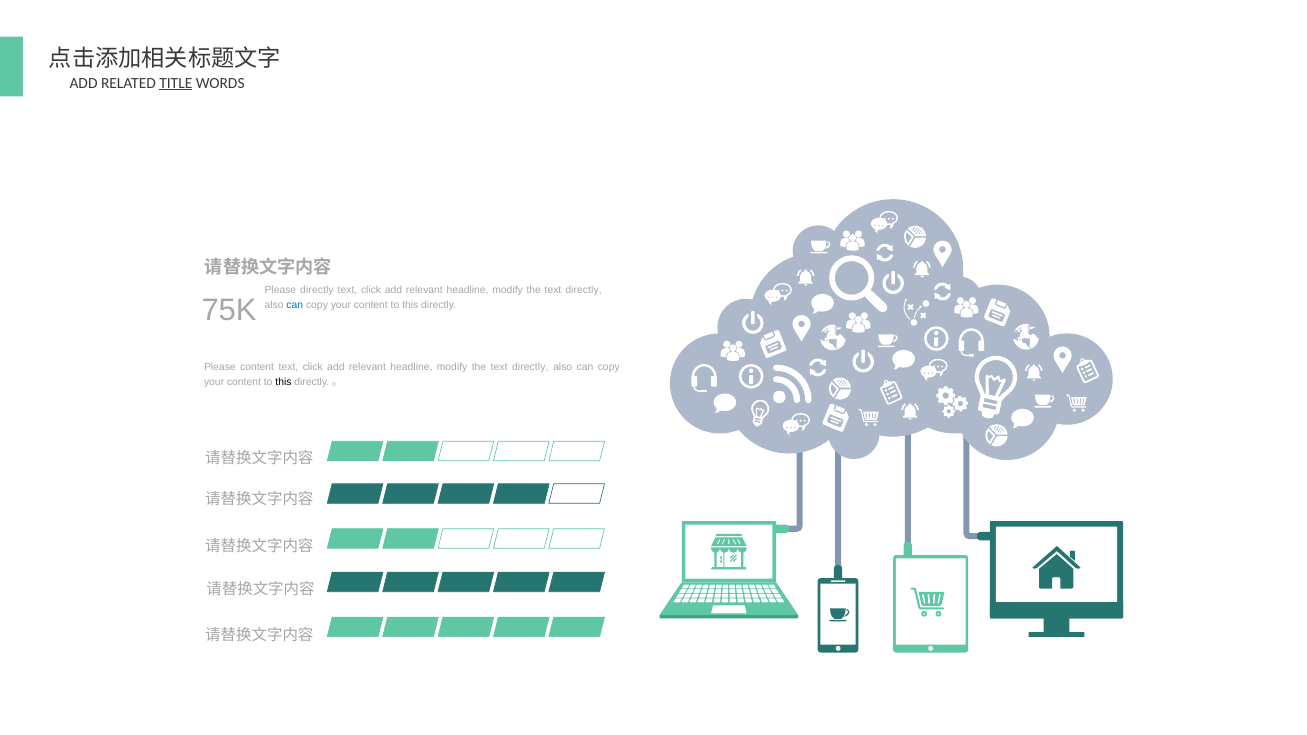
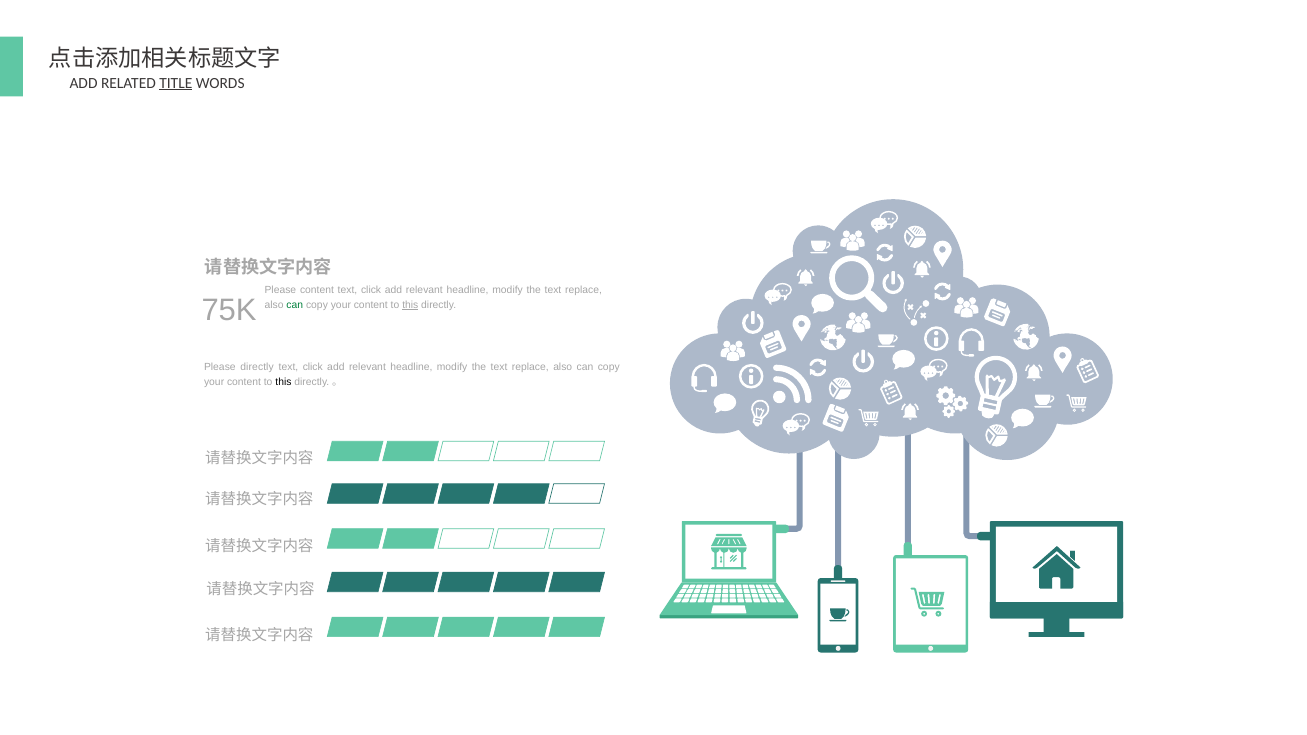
Please directly: directly -> content
directly at (583, 290): directly -> replace
can at (295, 305) colour: blue -> green
this at (410, 305) underline: none -> present
Please content: content -> directly
directly at (530, 367): directly -> replace
